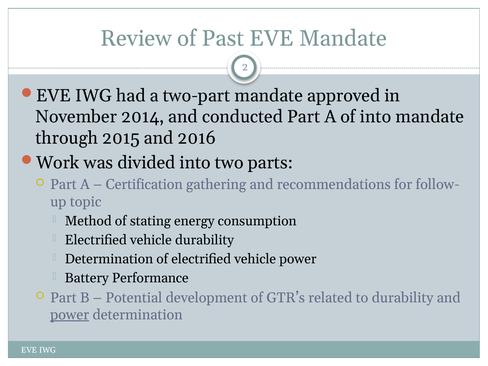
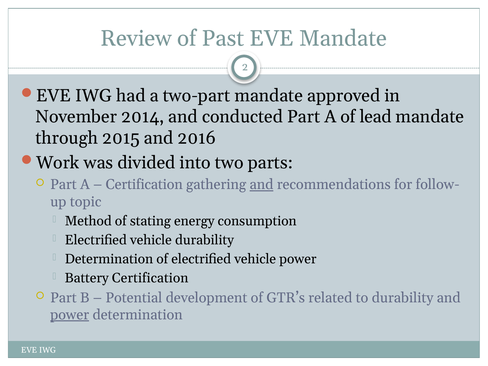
of into: into -> lead
and at (261, 185) underline: none -> present
Battery Performance: Performance -> Certification
